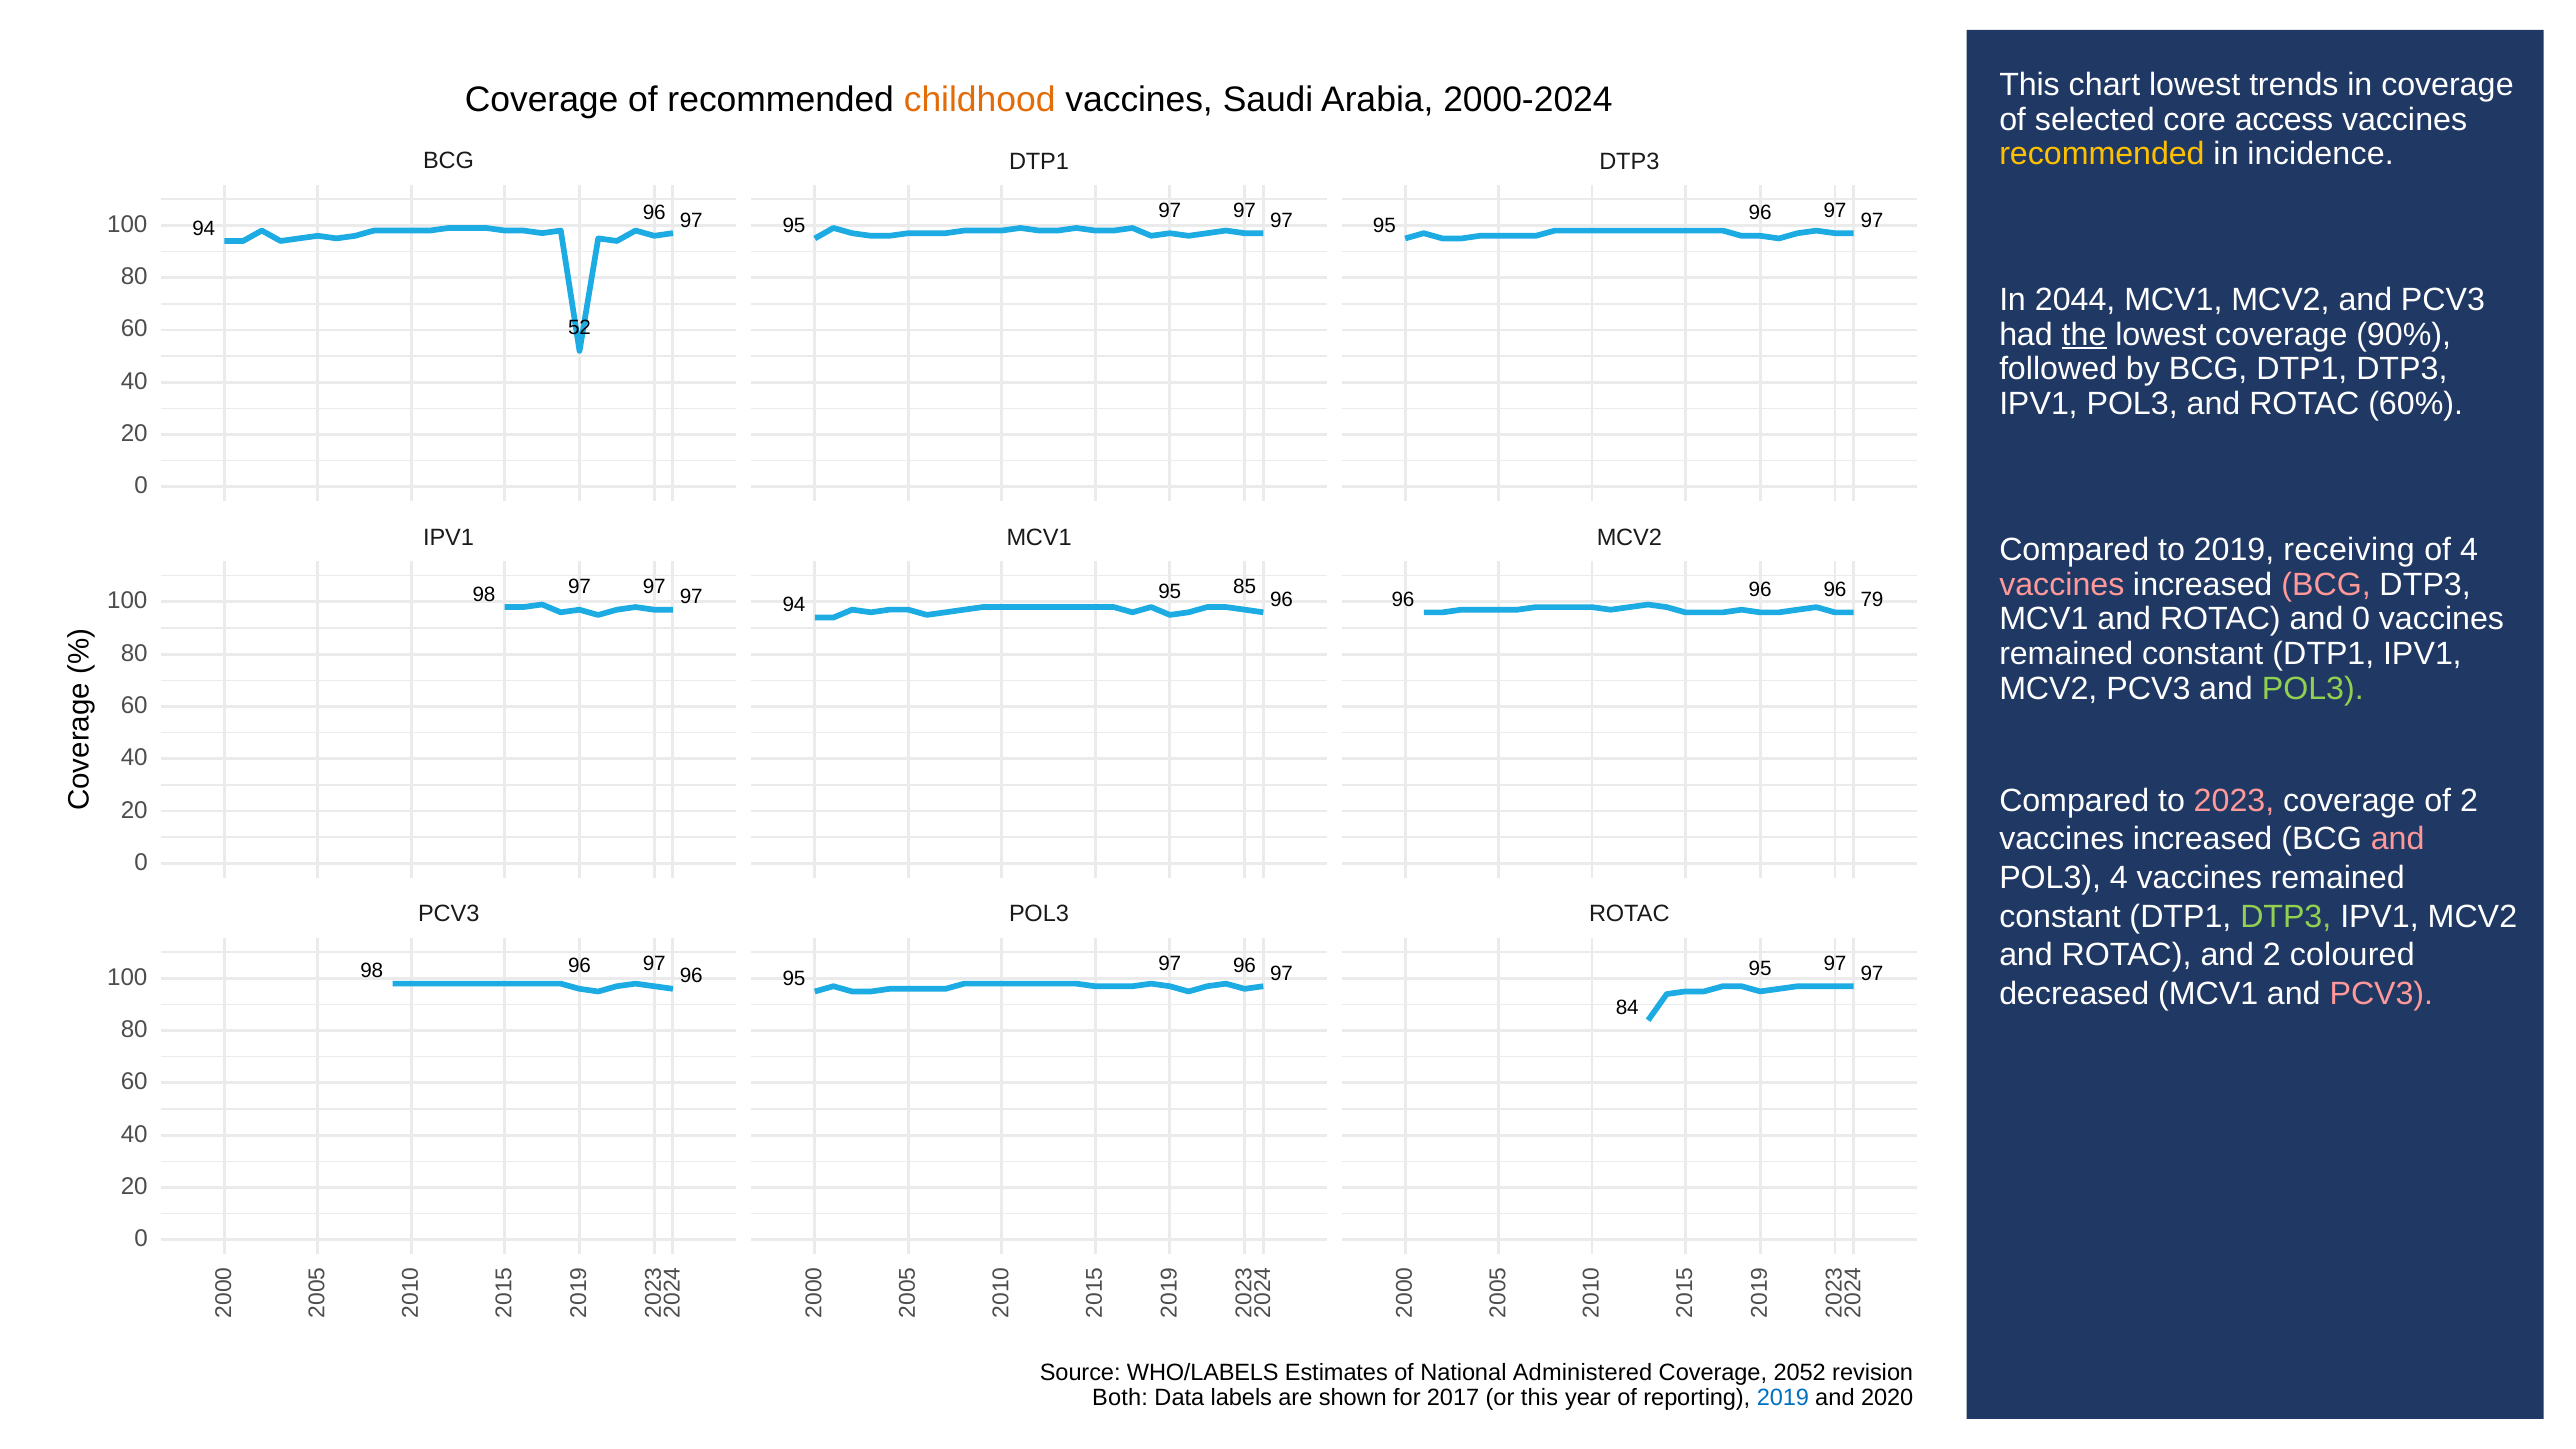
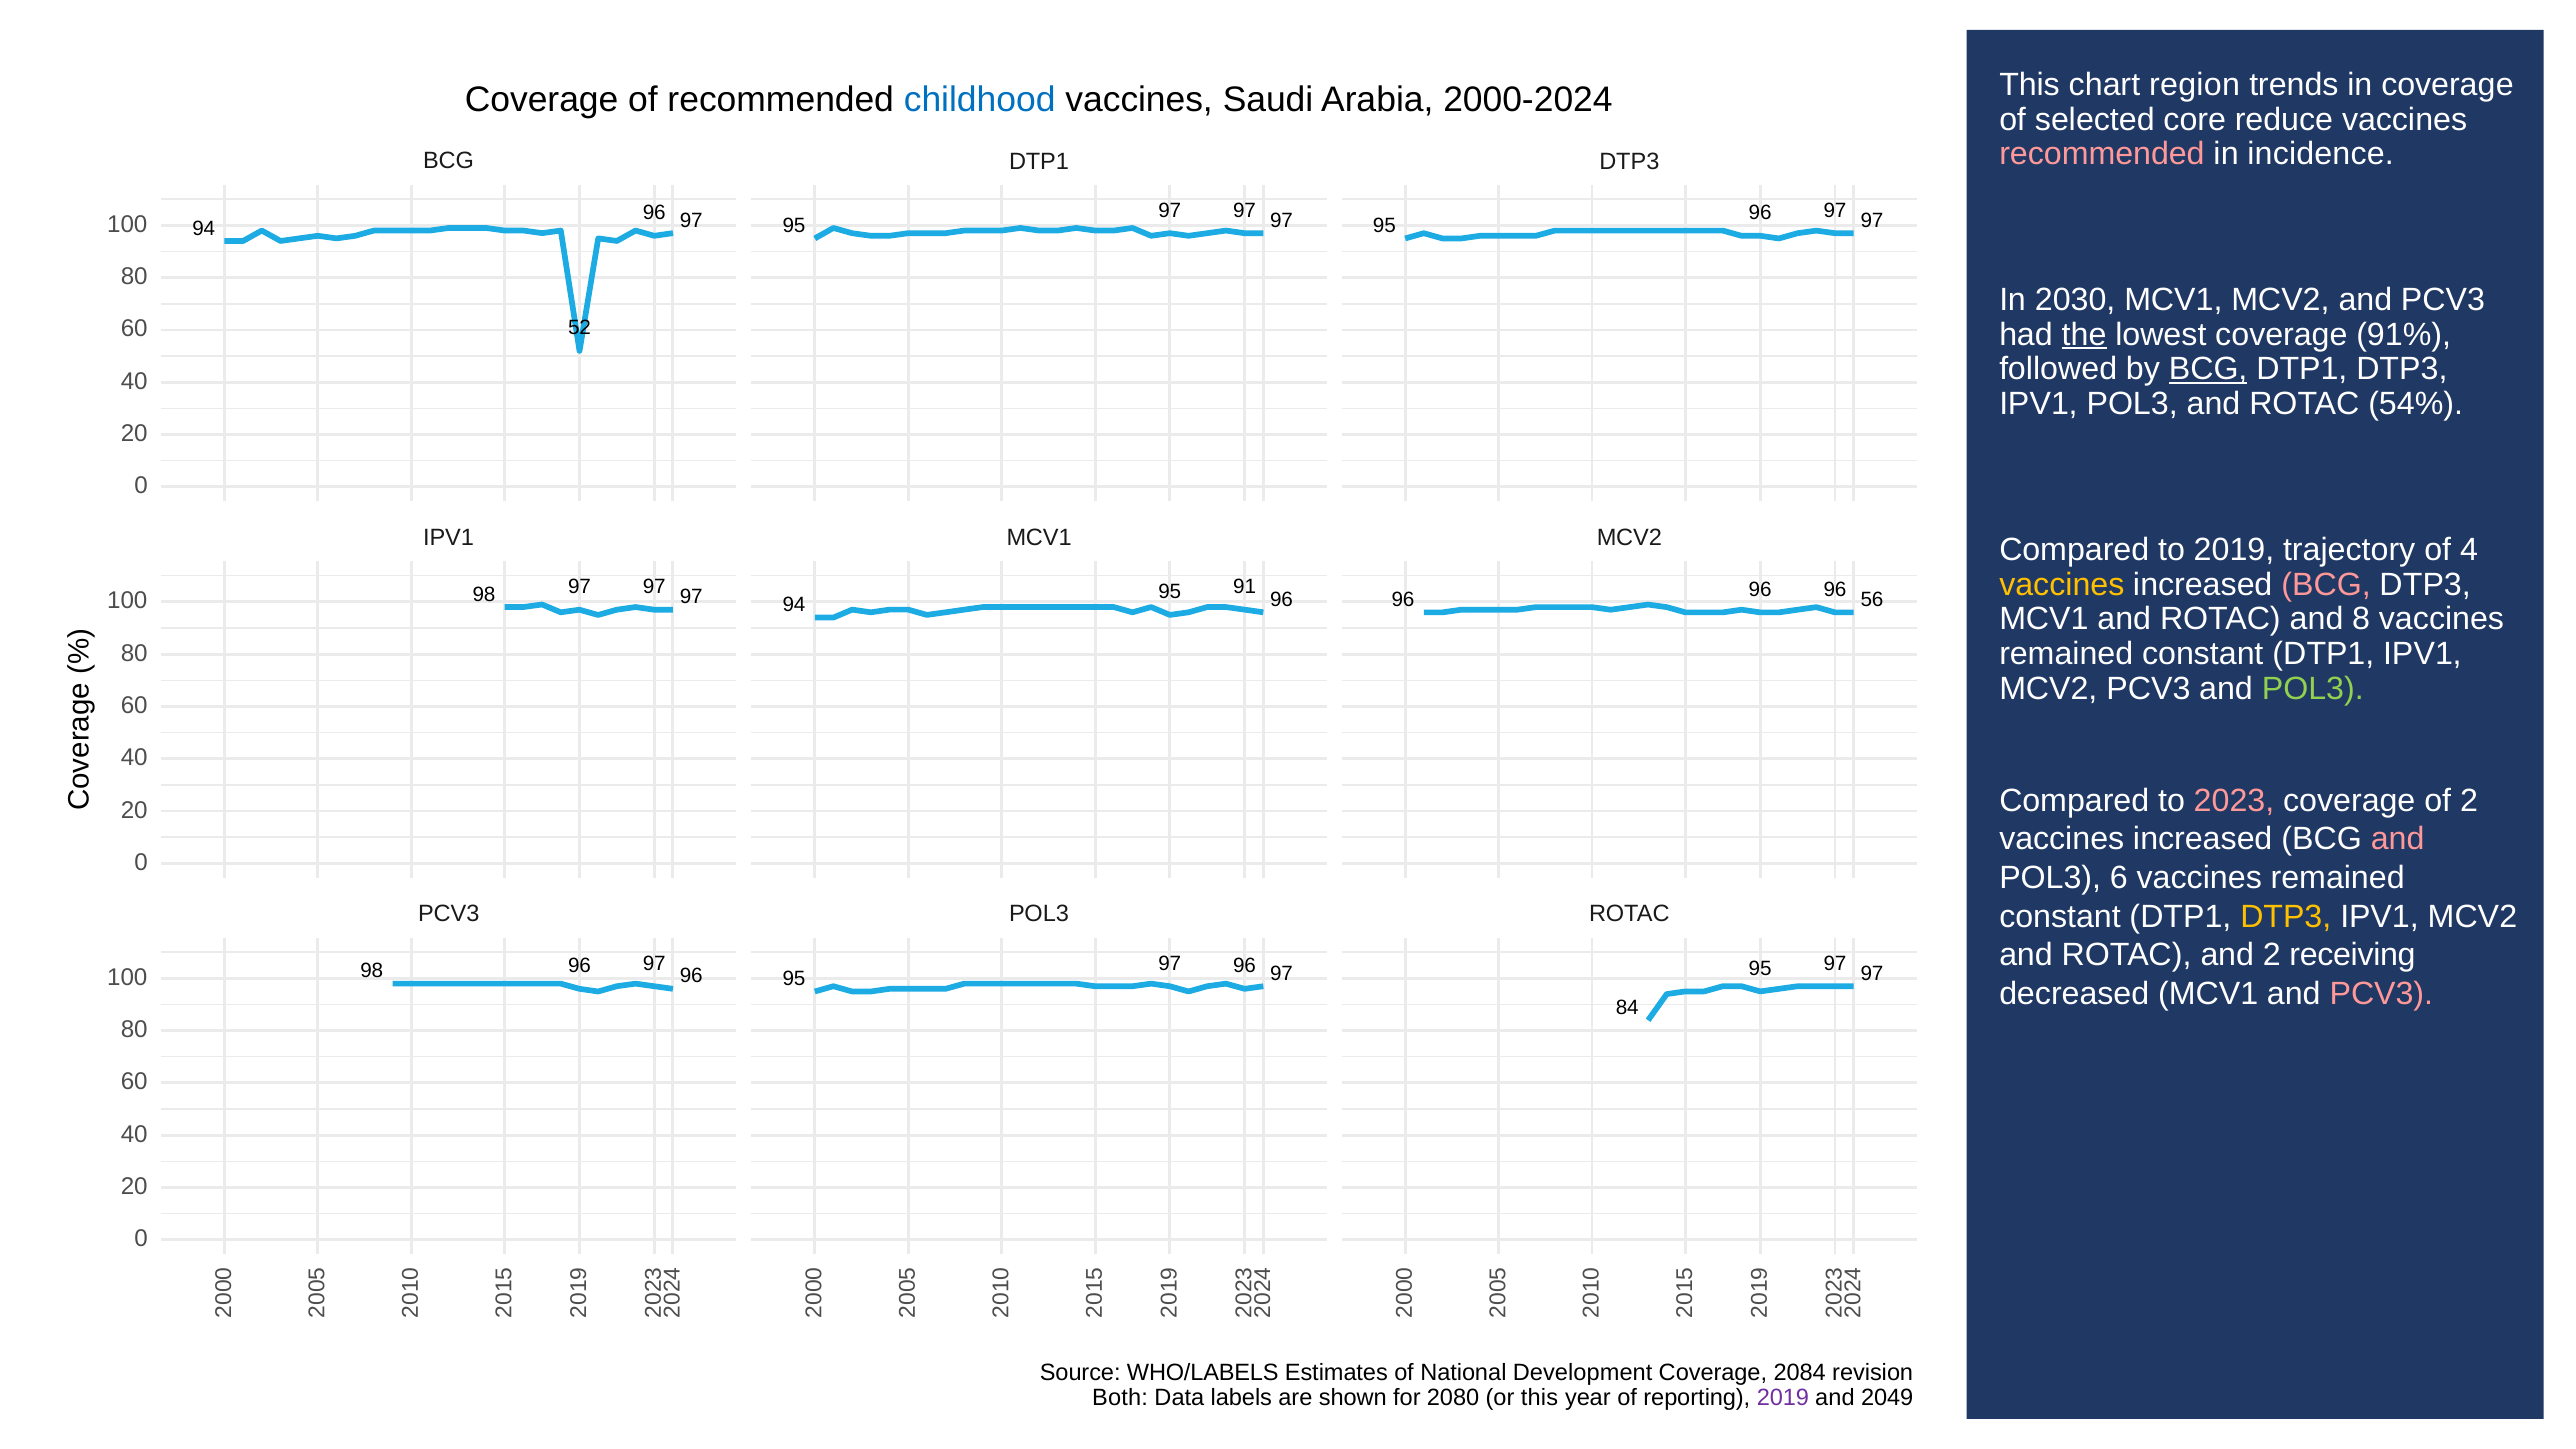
chart lowest: lowest -> region
childhood colour: orange -> blue
access: access -> reduce
recommended at (2102, 154) colour: yellow -> pink
2044: 2044 -> 2030
90%: 90% -> 91%
BCG at (2208, 369) underline: none -> present
60%: 60% -> 54%
receiving: receiving -> trajectory
vaccines at (2062, 584) colour: pink -> yellow
85: 85 -> 91
79: 79 -> 56
and 0: 0 -> 8
POL3 4: 4 -> 6
DTP3 at (2286, 917) colour: light green -> yellow
coloured: coloured -> receiving
Administered: Administered -> Development
2052: 2052 -> 2084
2017: 2017 -> 2080
2019 at (1783, 1398) colour: blue -> purple
2020: 2020 -> 2049
